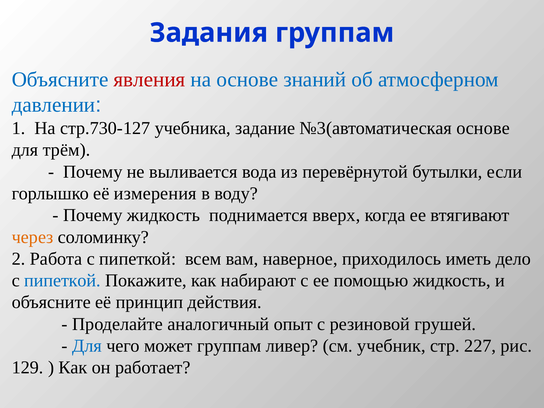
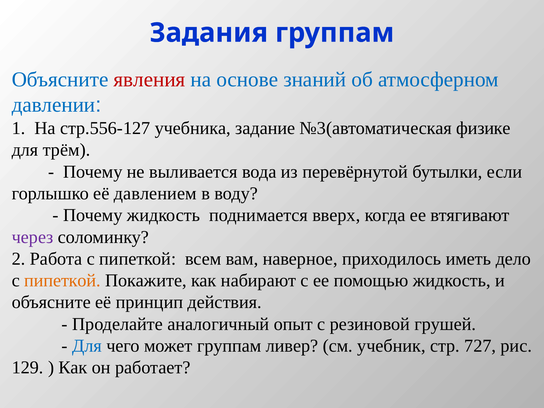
стр.730-127: стр.730-127 -> стр.556-127
№3(автоматическая основе: основе -> физике
измерения: измерения -> давлением
через colour: orange -> purple
пипеткой at (62, 281) colour: blue -> orange
227: 227 -> 727
